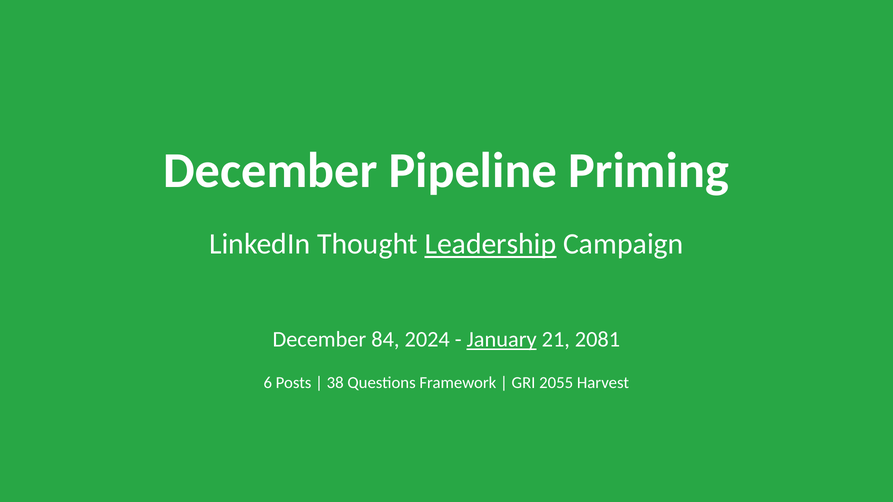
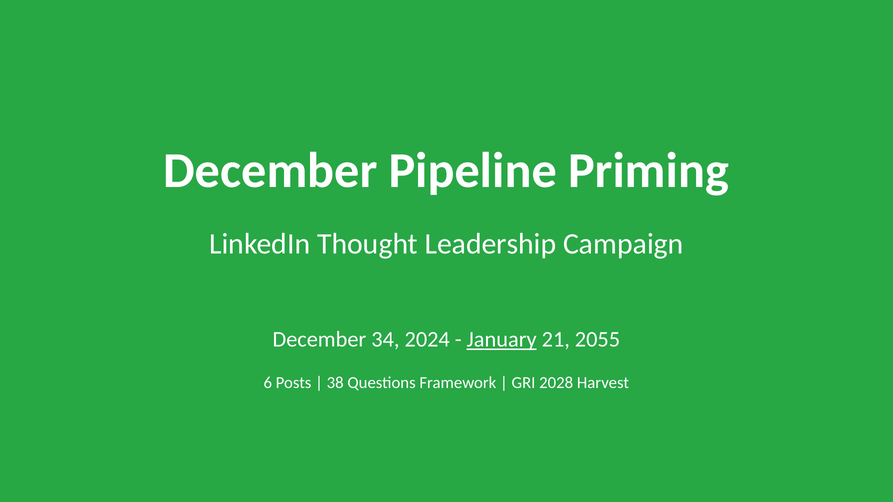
Leadership underline: present -> none
84: 84 -> 34
2081: 2081 -> 2055
2055: 2055 -> 2028
